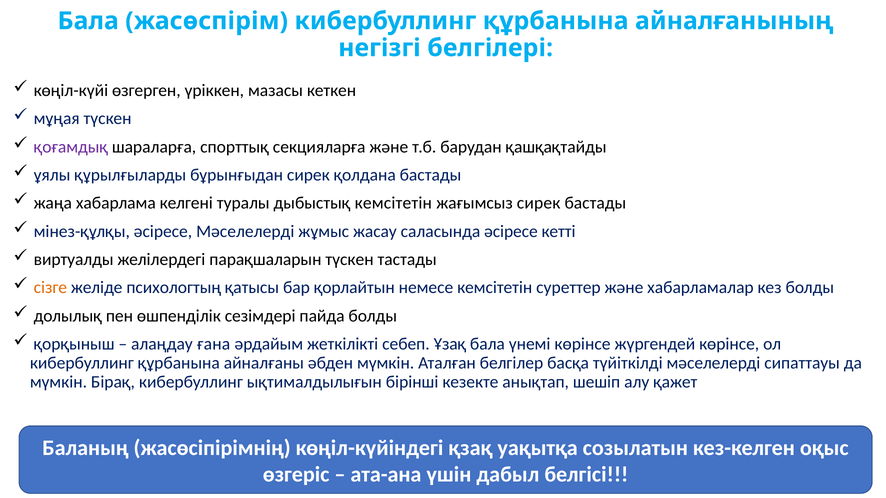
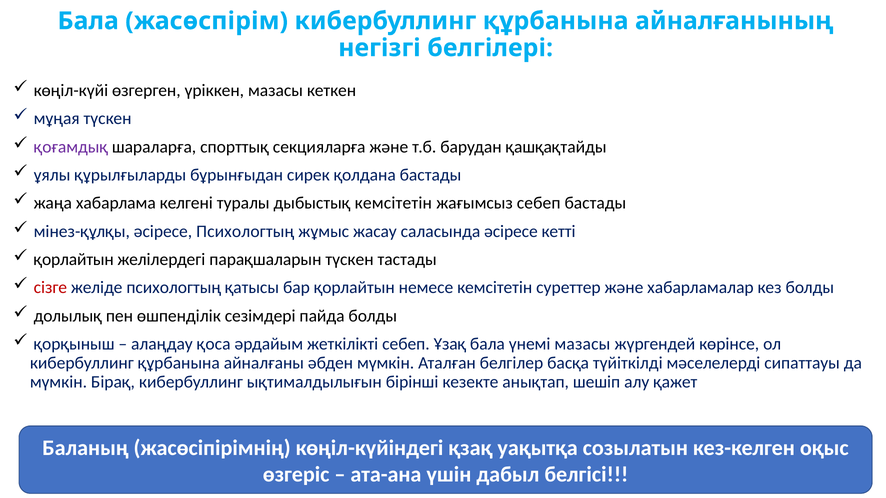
жағымсыз сирек: сирек -> себеп
әсіресе Мәселелерді: Мәселелерді -> Психологтың
виртуалды at (74, 260): виртуалды -> қорлайтын
сізге colour: orange -> red
ғана: ғана -> қоса
үнемі көрінсе: көрінсе -> мазасы
